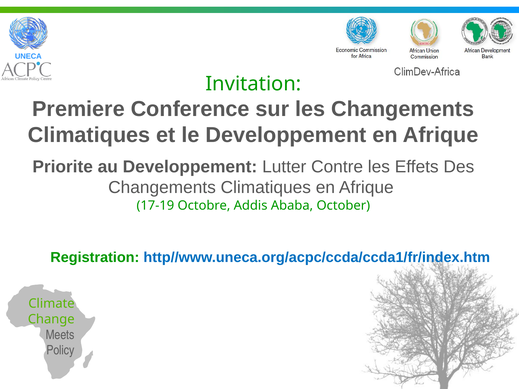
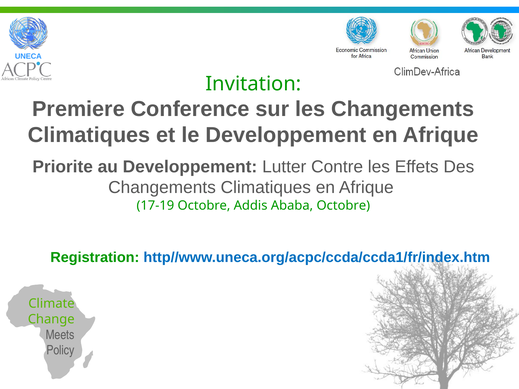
Ababa October: October -> Octobre
